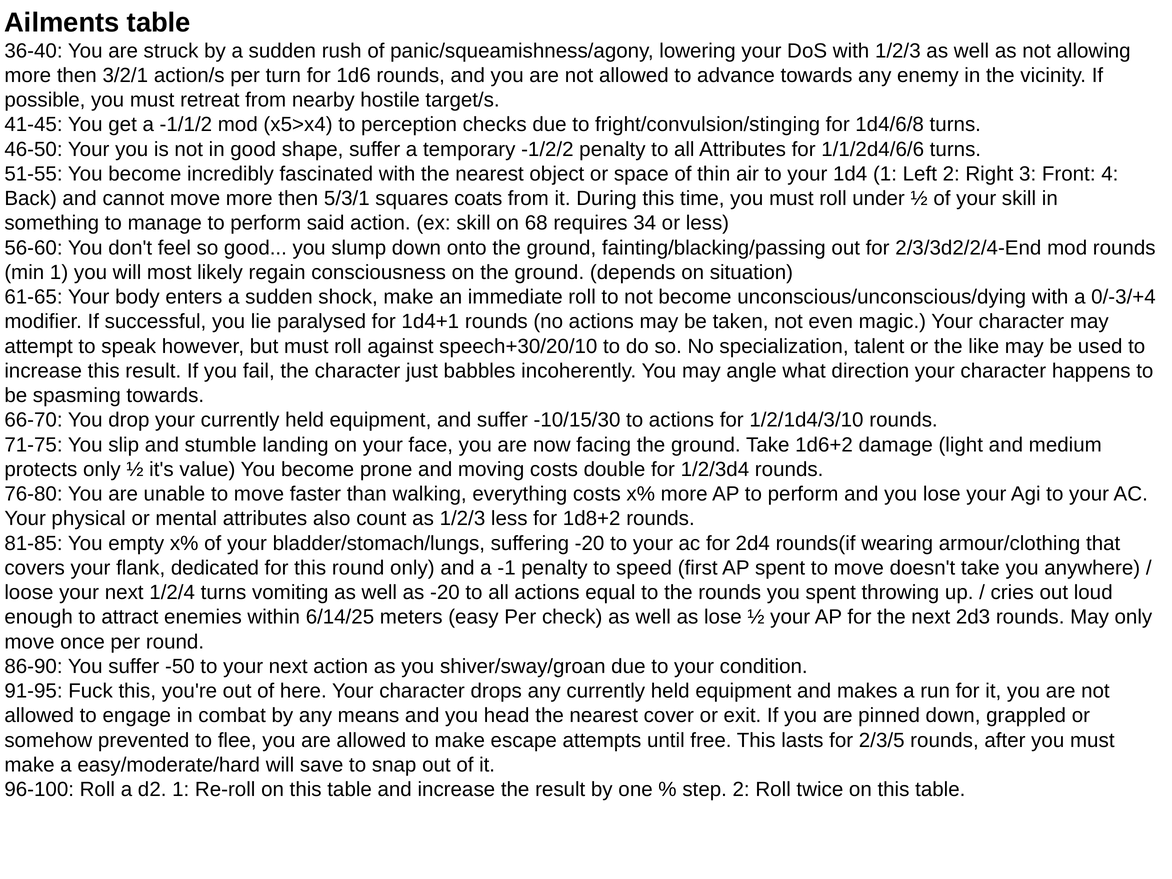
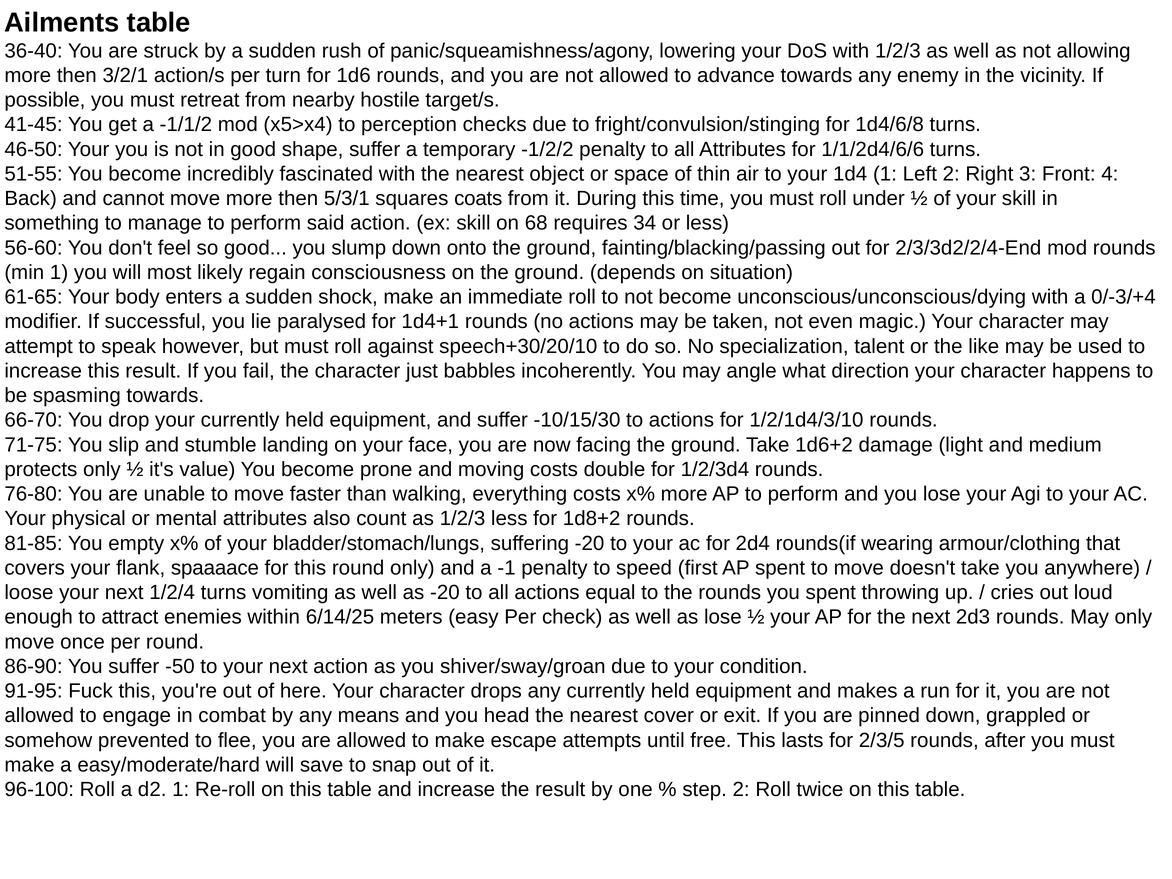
dedicated: dedicated -> spaaaace
